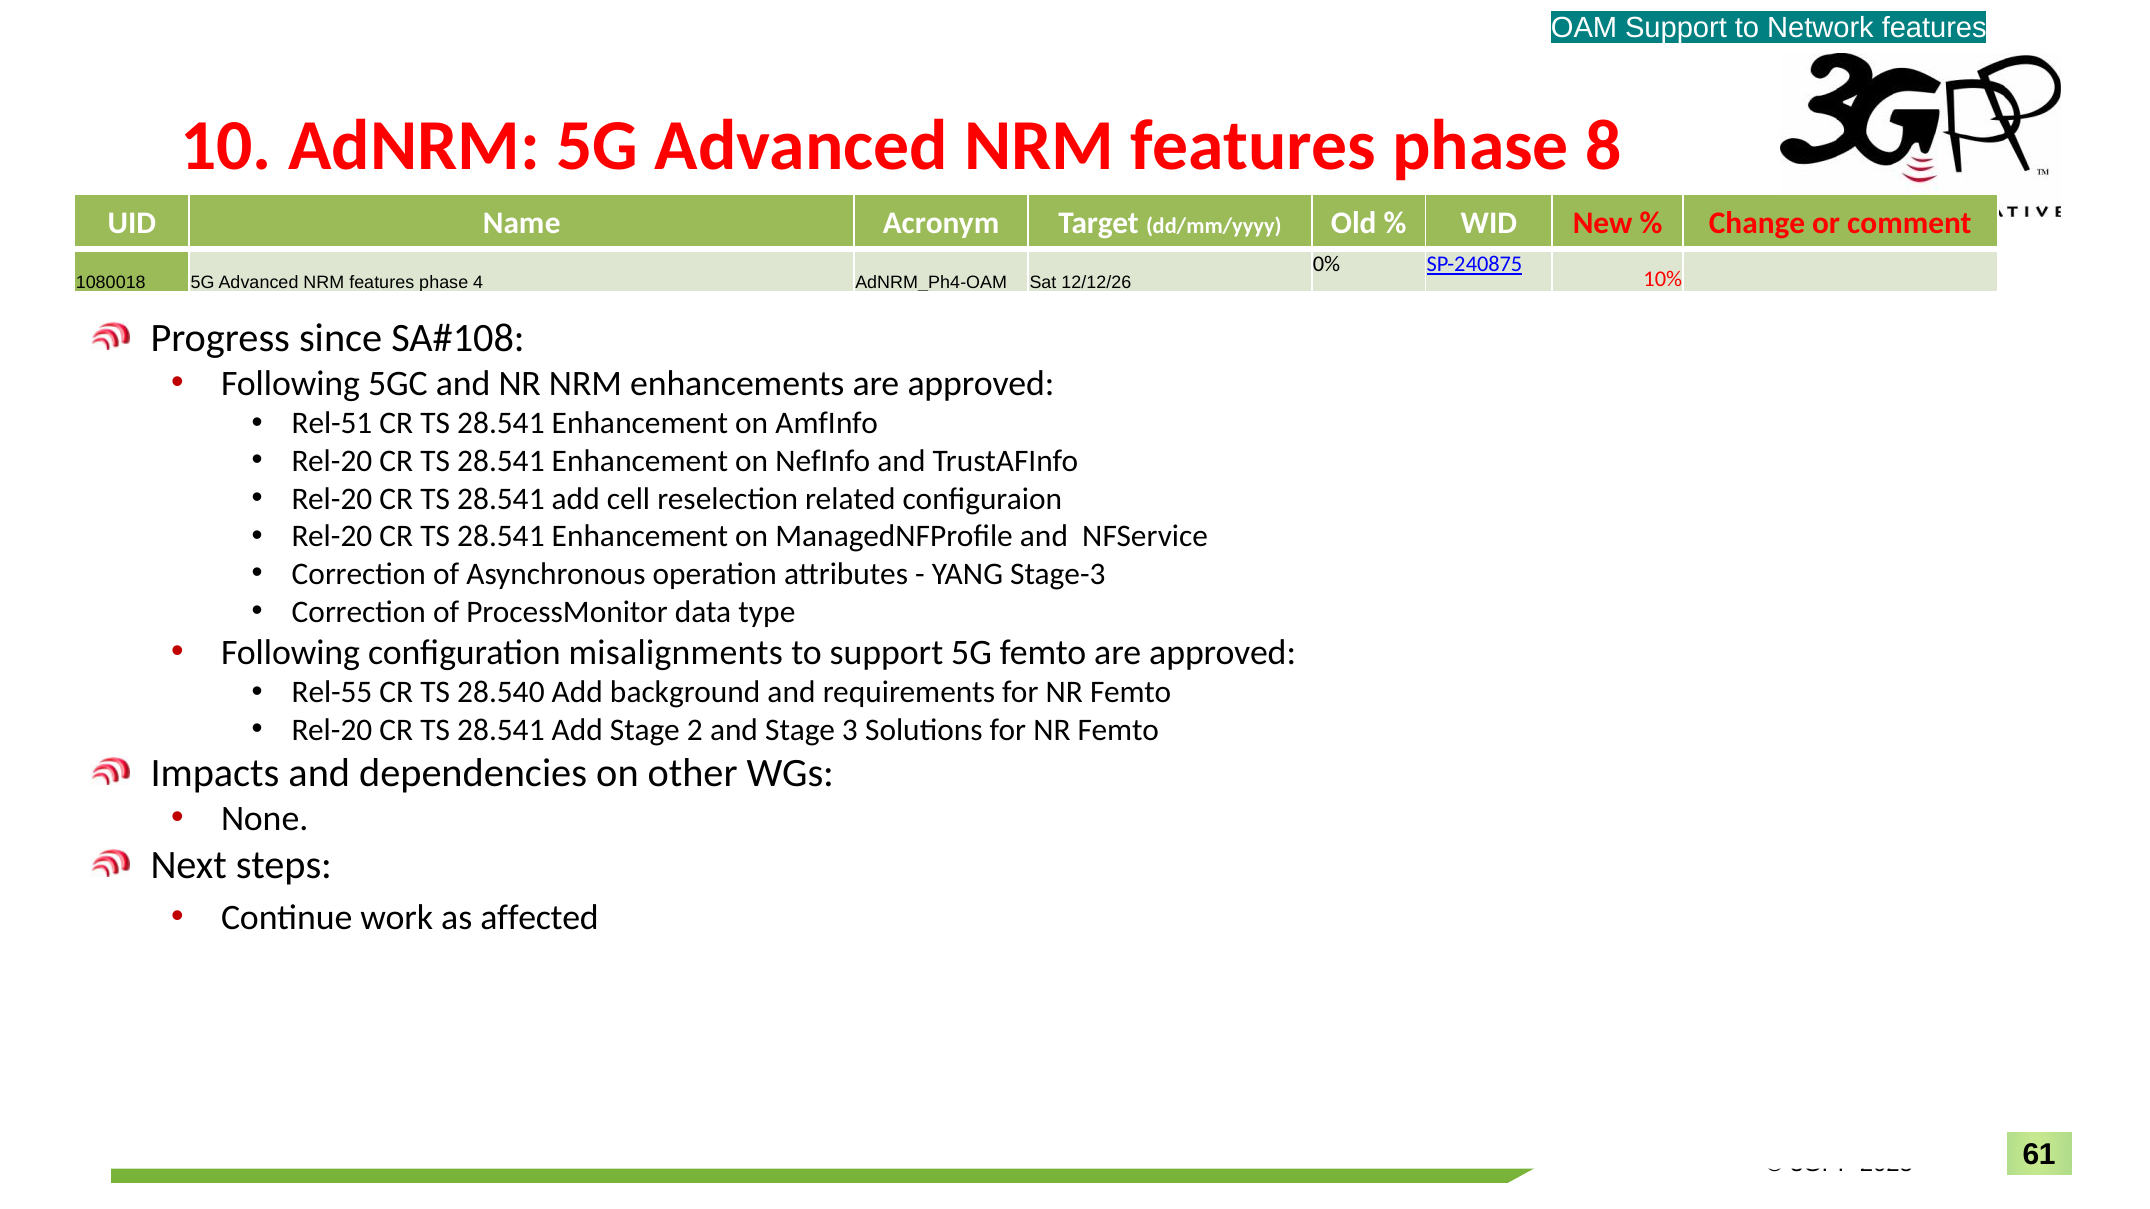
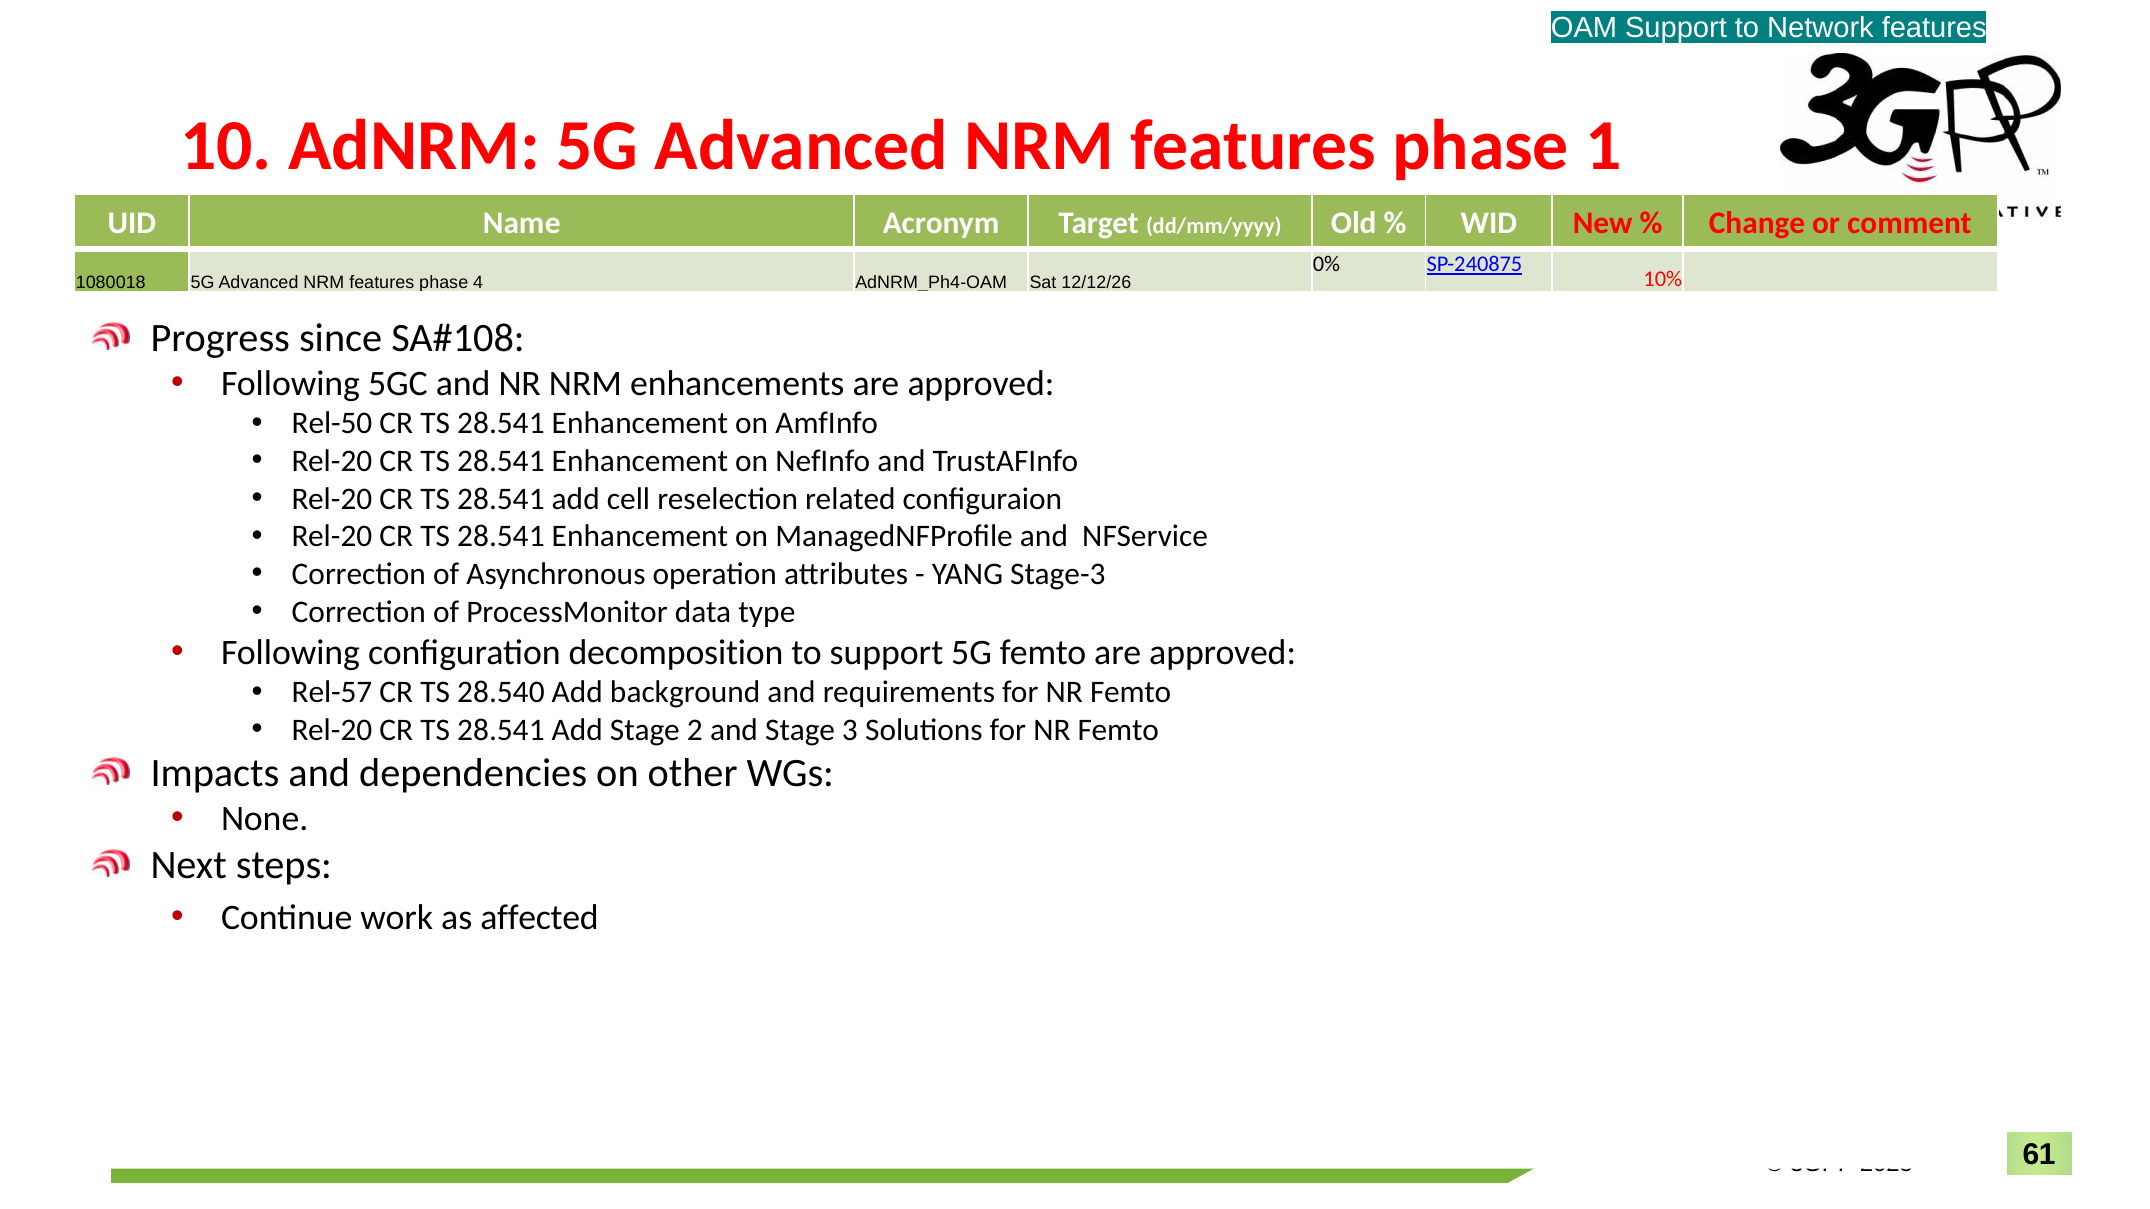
phase 8: 8 -> 1
Rel-51: Rel-51 -> Rel-50
misalignments: misalignments -> decomposition
Rel-55: Rel-55 -> Rel-57
